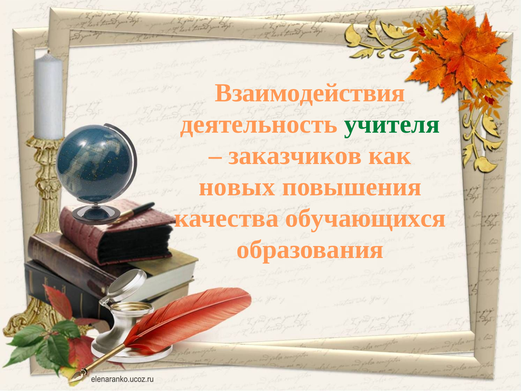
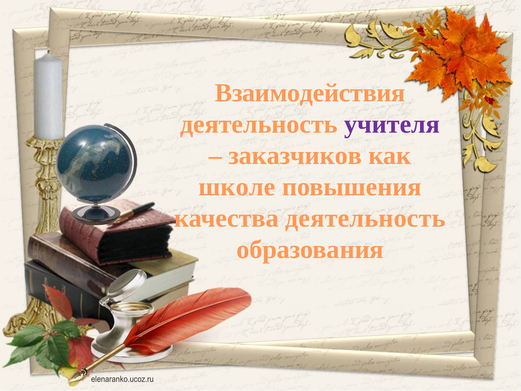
учителя colour: green -> purple
новых: новых -> школе
качества обучающихся: обучающихся -> деятельность
